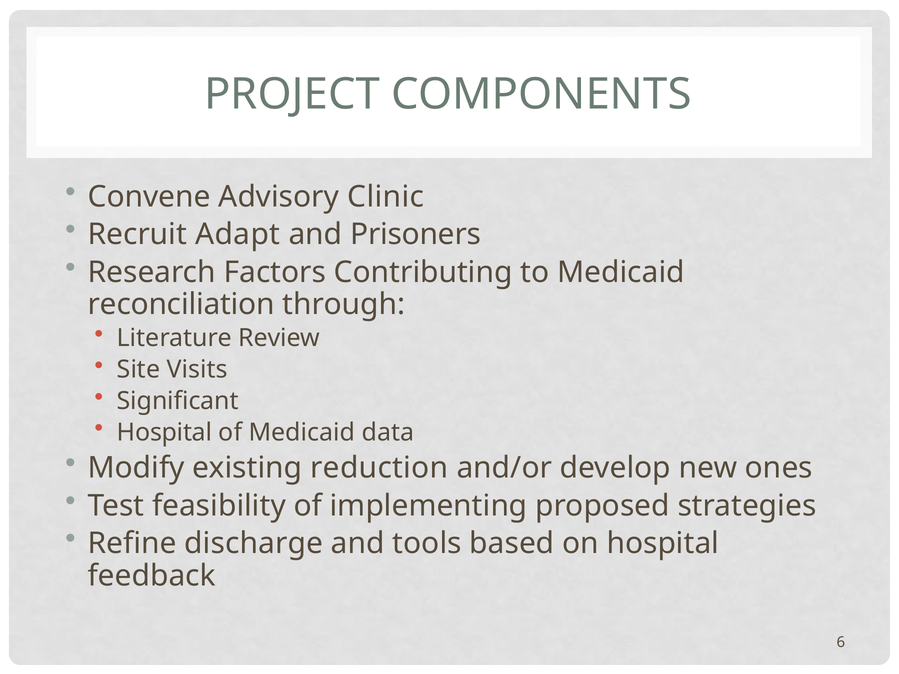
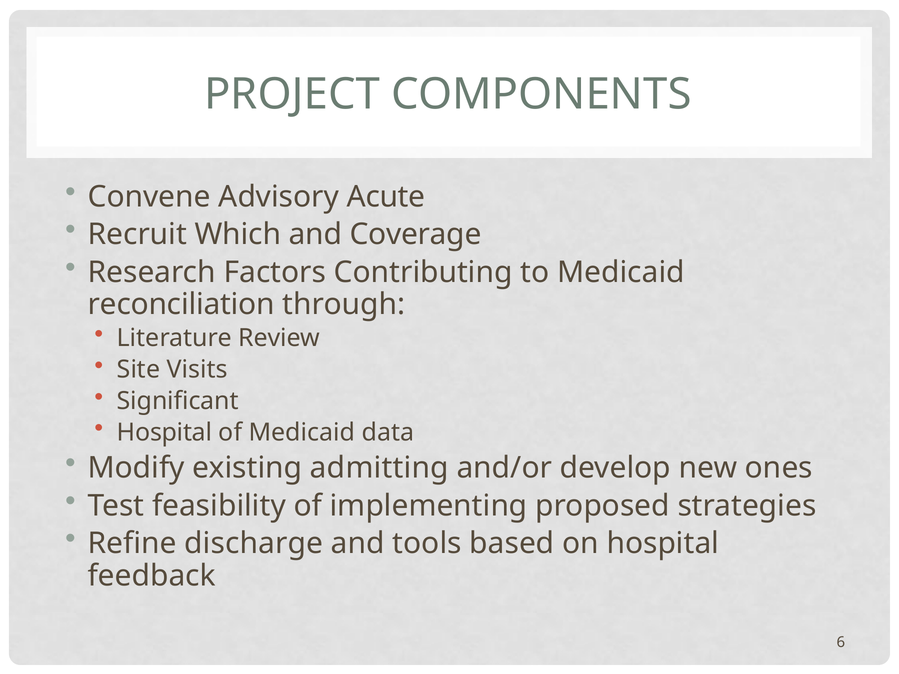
Clinic: Clinic -> Acute
Adapt: Adapt -> Which
Prisoners: Prisoners -> Coverage
reduction: reduction -> admitting
